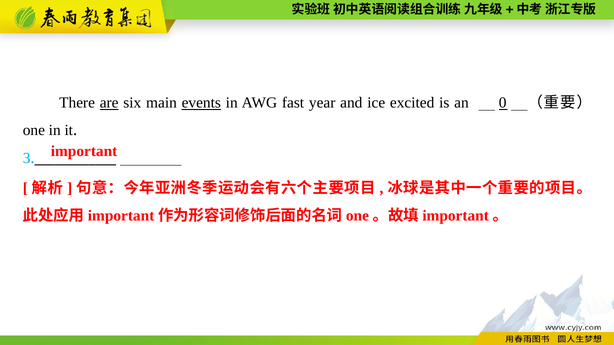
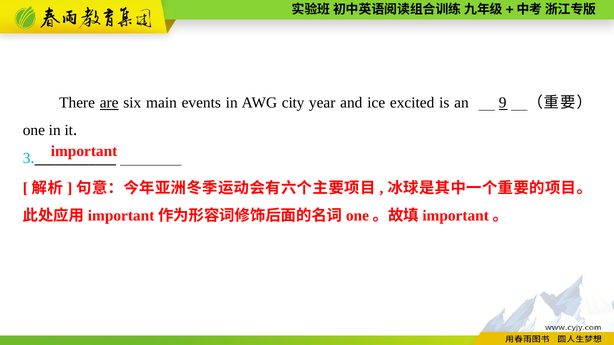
events underline: present -> none
fast: fast -> city
0: 0 -> 9
